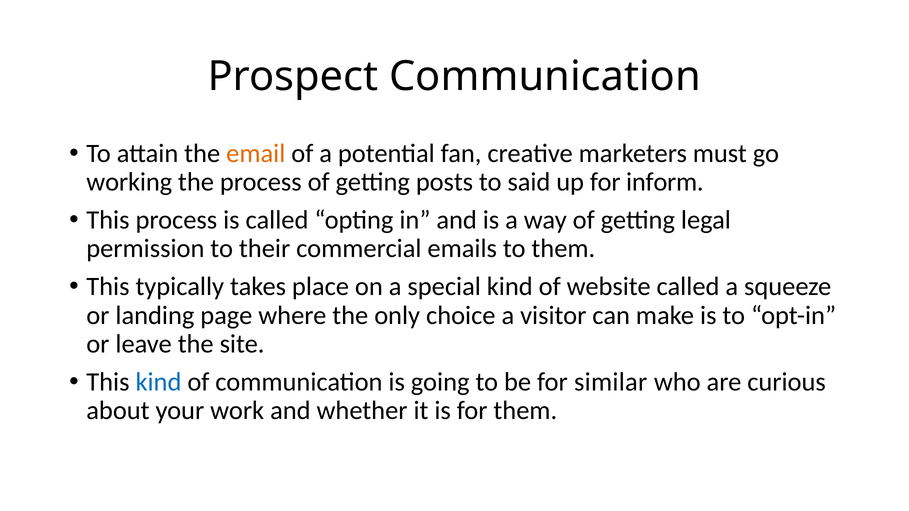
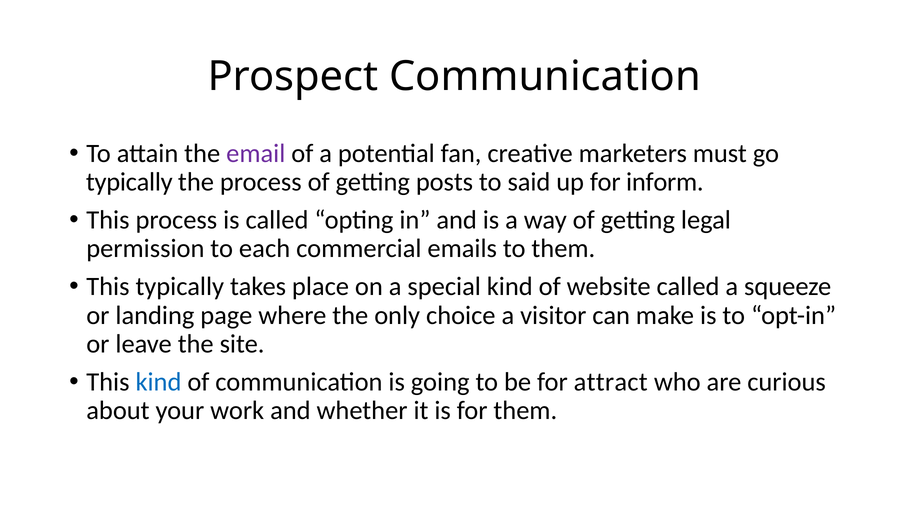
email colour: orange -> purple
working at (129, 182): working -> typically
their: their -> each
similar: similar -> attract
